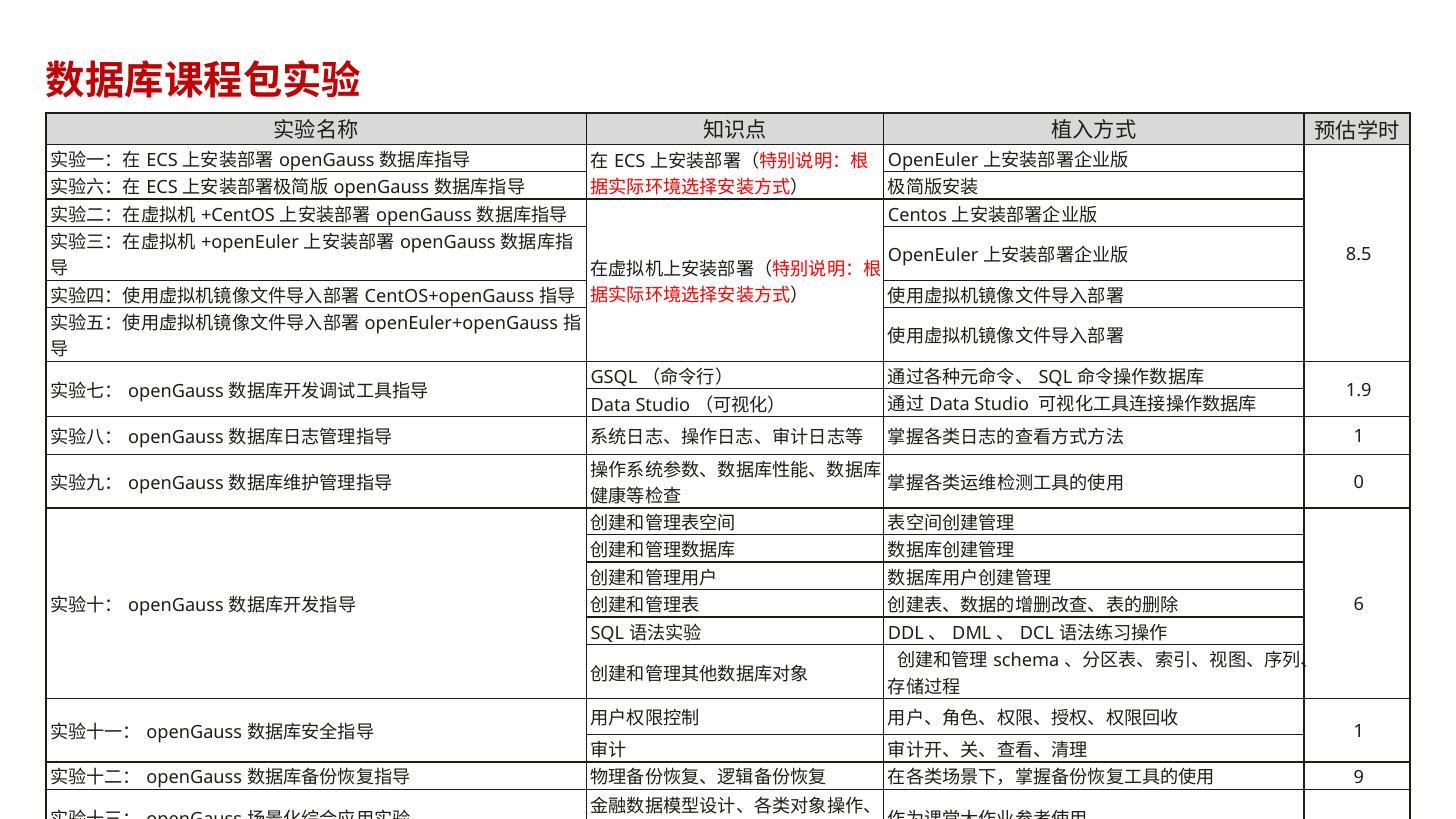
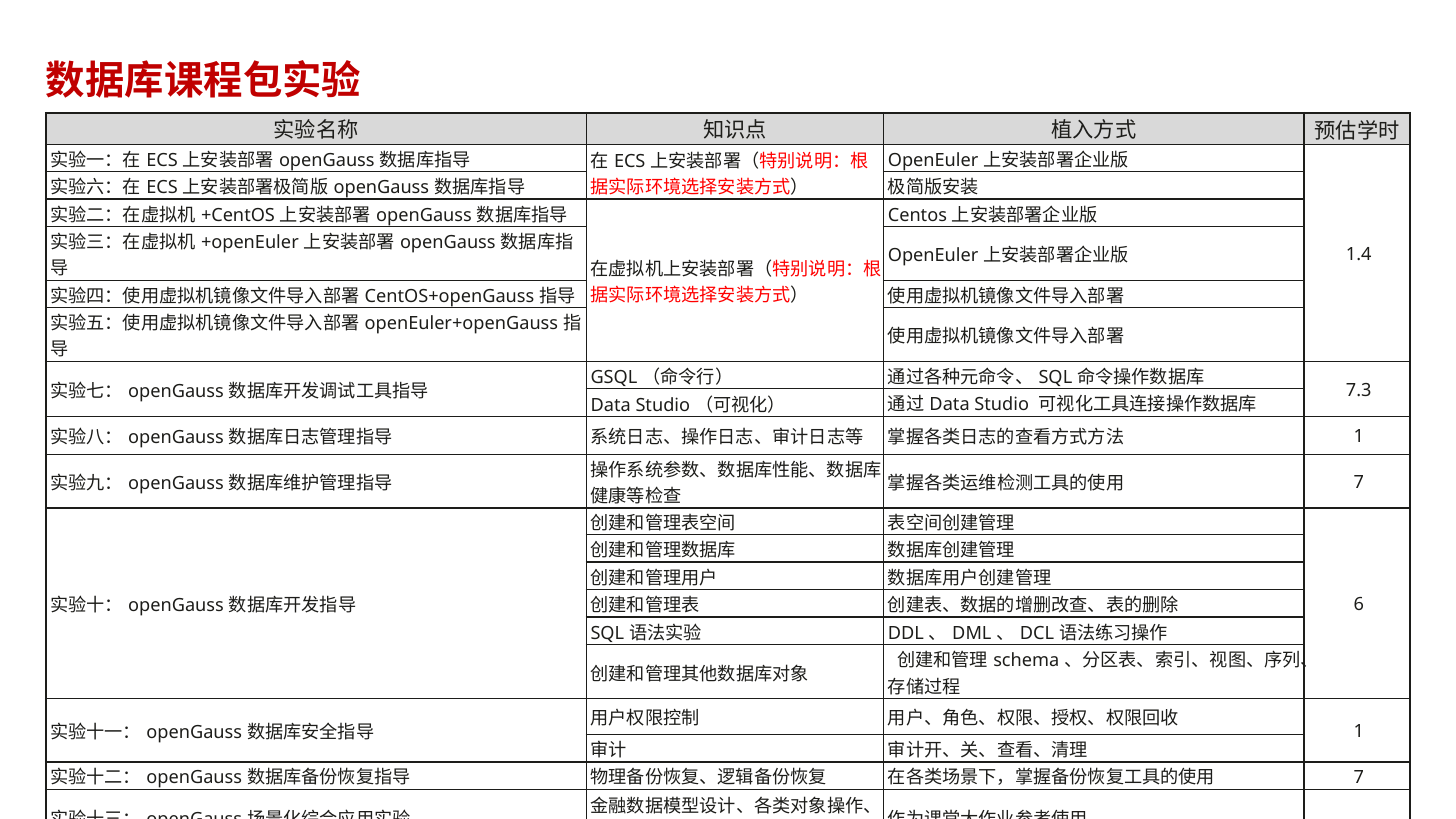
8.5: 8.5 -> 1.4
1.9: 1.9 -> 7.3
0 at (1359, 482): 0 -> 7
9 at (1359, 777): 9 -> 7
